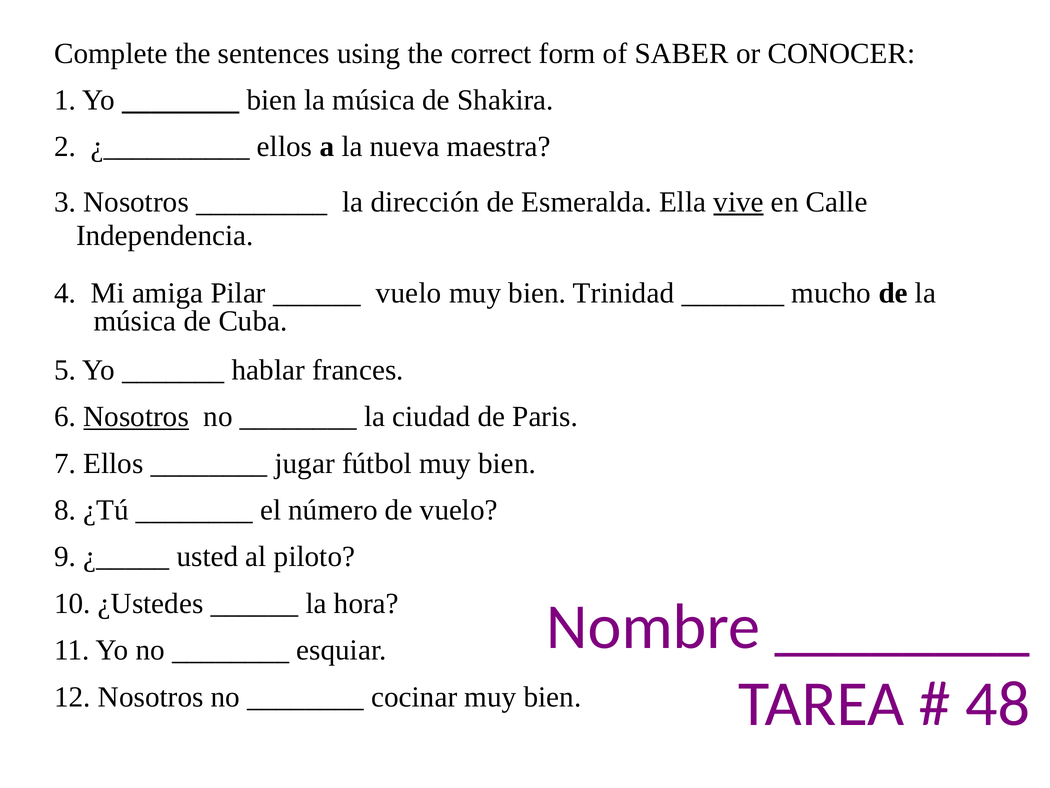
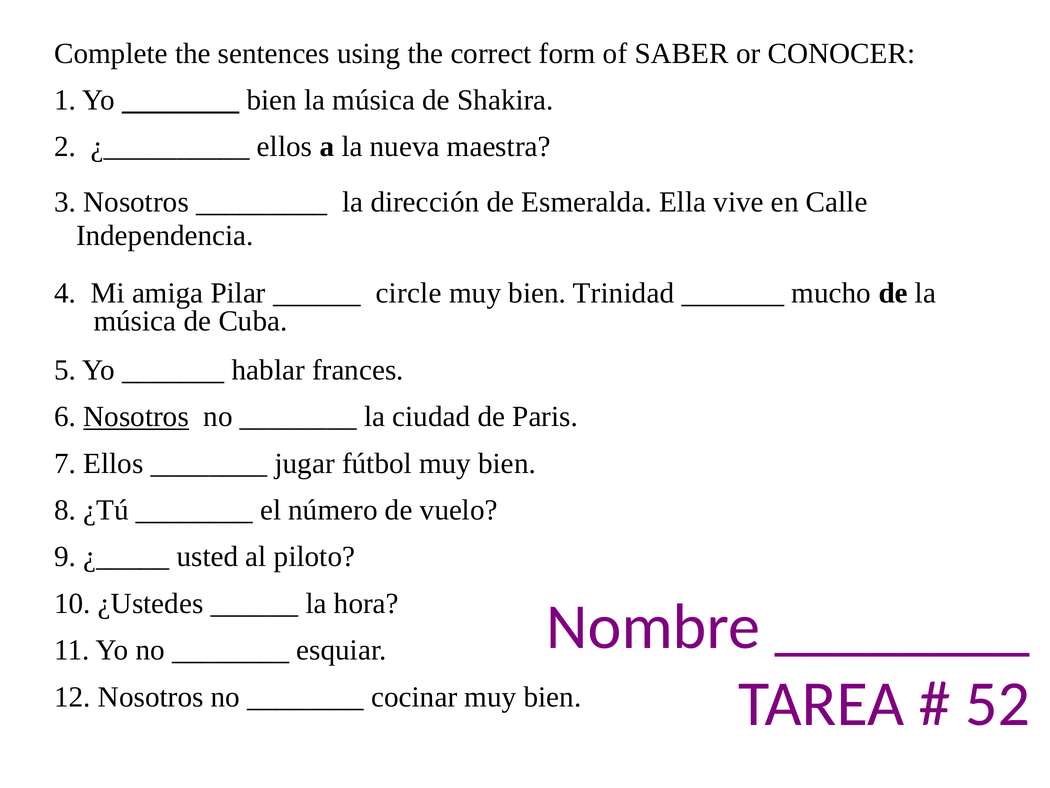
vive underline: present -> none
vuelo at (409, 293): vuelo -> circle
48: 48 -> 52
